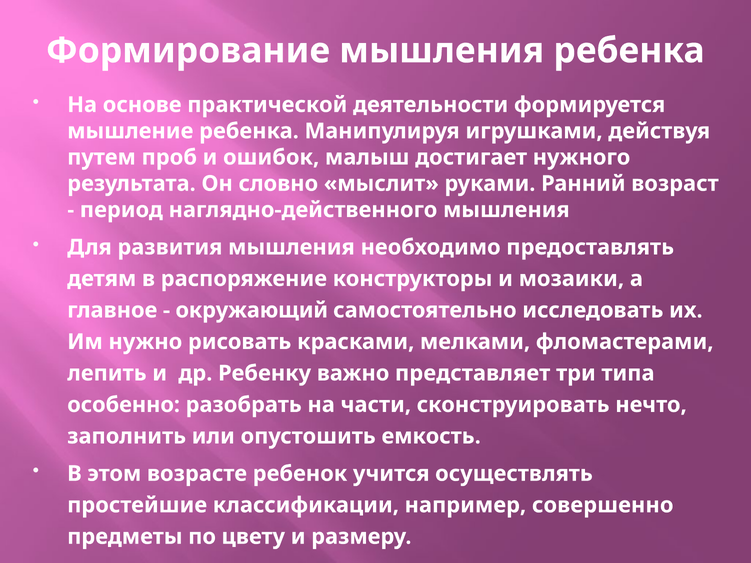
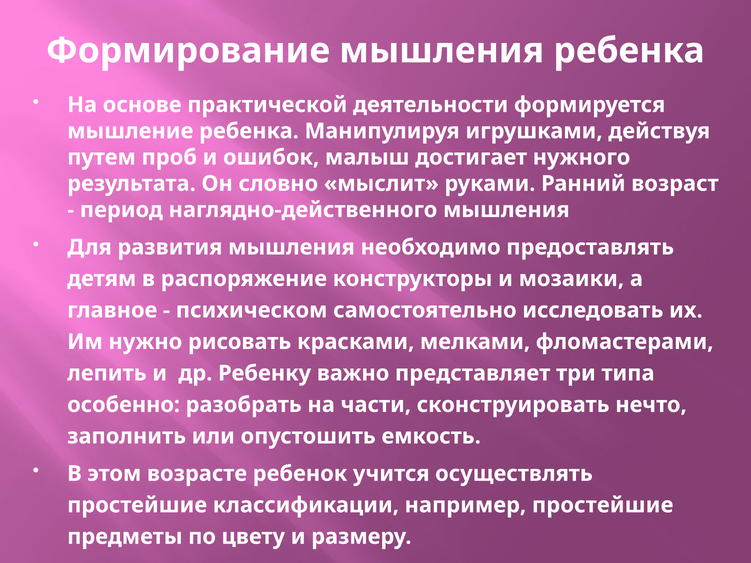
окружающий: окружающий -> психическом
например совершенно: совершенно -> простейшие
